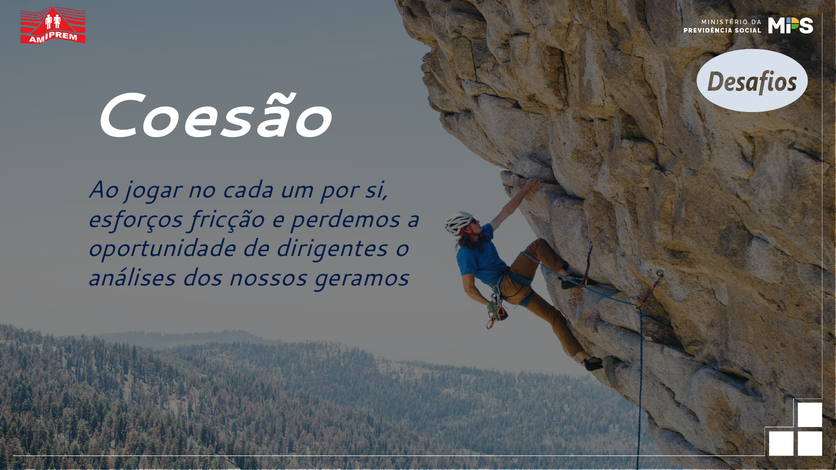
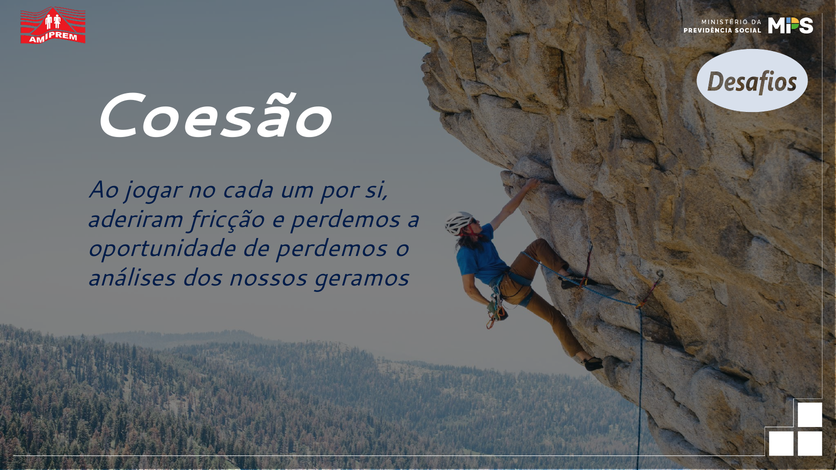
esforços: esforços -> aderiram
de dirigentes: dirigentes -> perdemos
